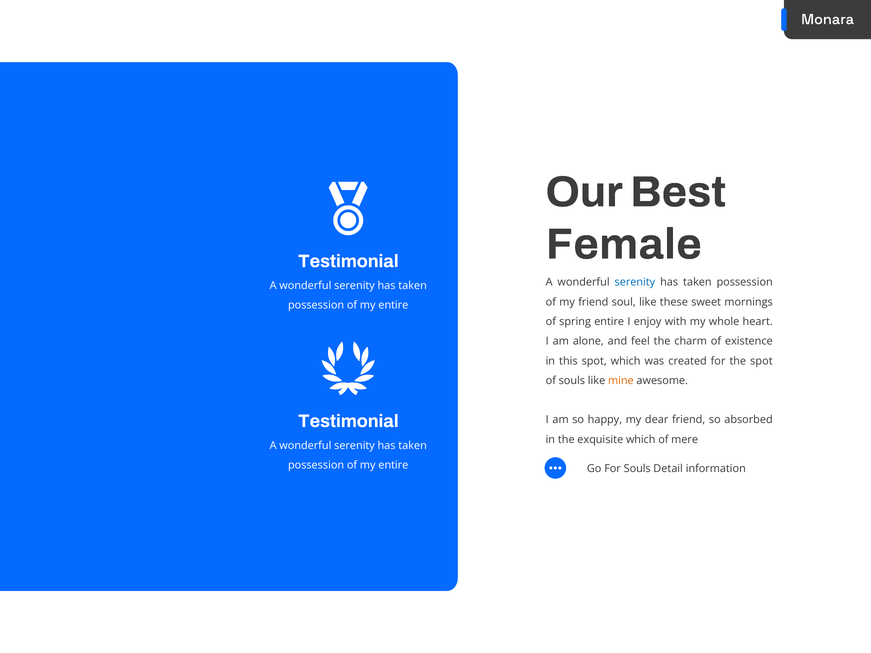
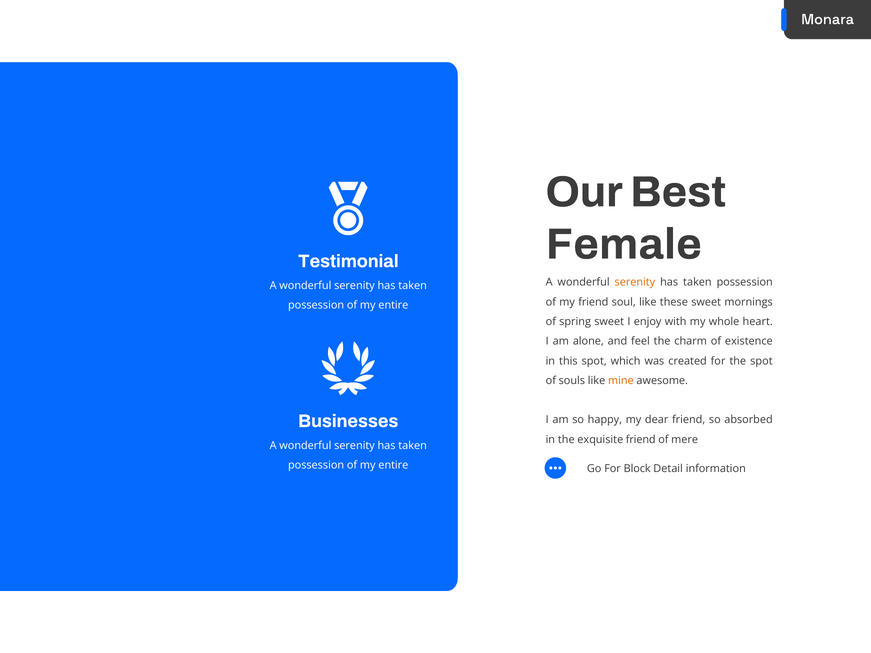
serenity at (635, 282) colour: blue -> orange
spring entire: entire -> sweet
Testimonial at (348, 421): Testimonial -> Businesses
exquisite which: which -> friend
For Souls: Souls -> Block
